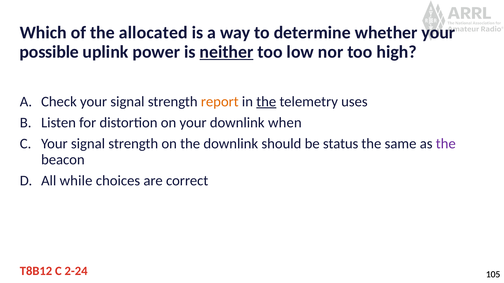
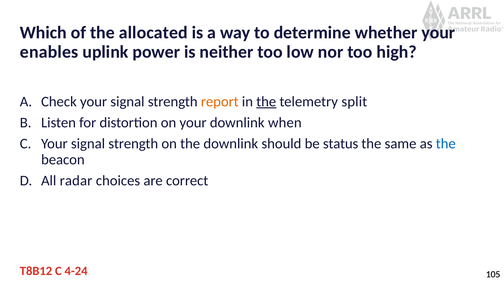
possible: possible -> enables
neither underline: present -> none
uses: uses -> split
the at (446, 144) colour: purple -> blue
while: while -> radar
2-24: 2-24 -> 4-24
